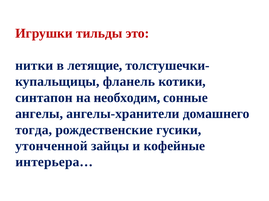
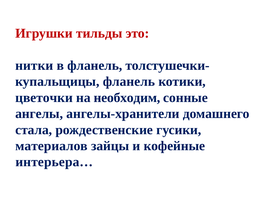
в летящие: летящие -> фланель
синтапон: синтапон -> цветочки
тогда: тогда -> стала
утонченной: утонченной -> материалов
